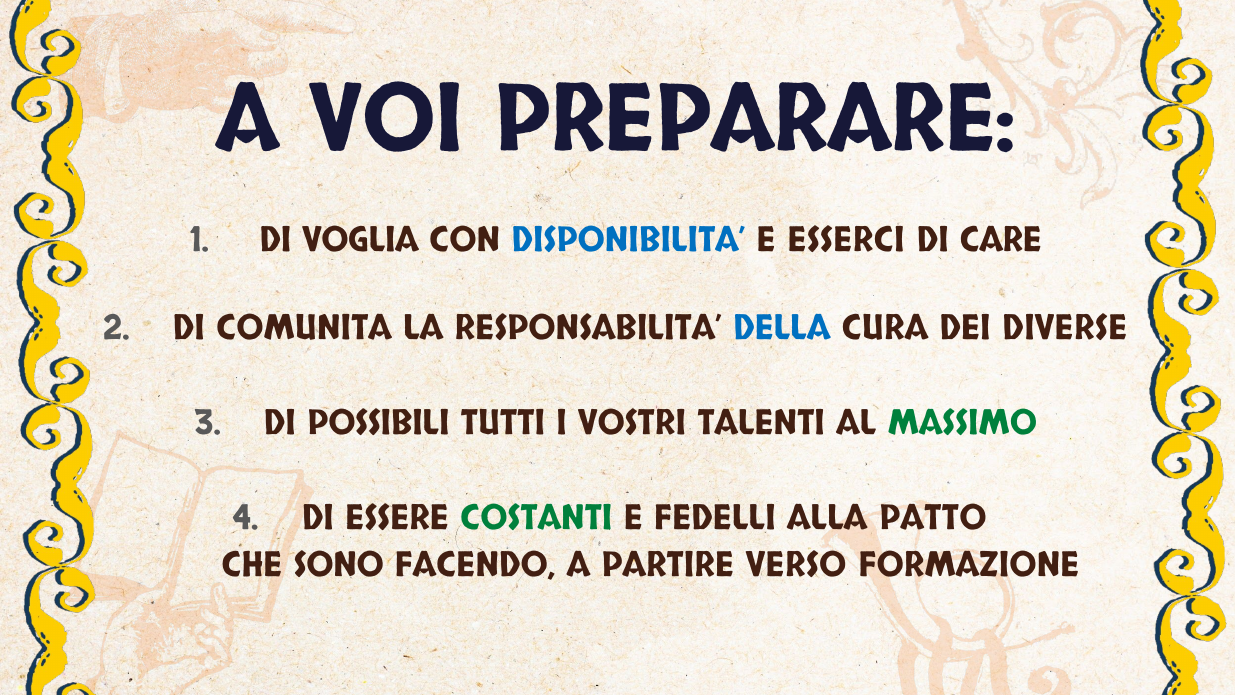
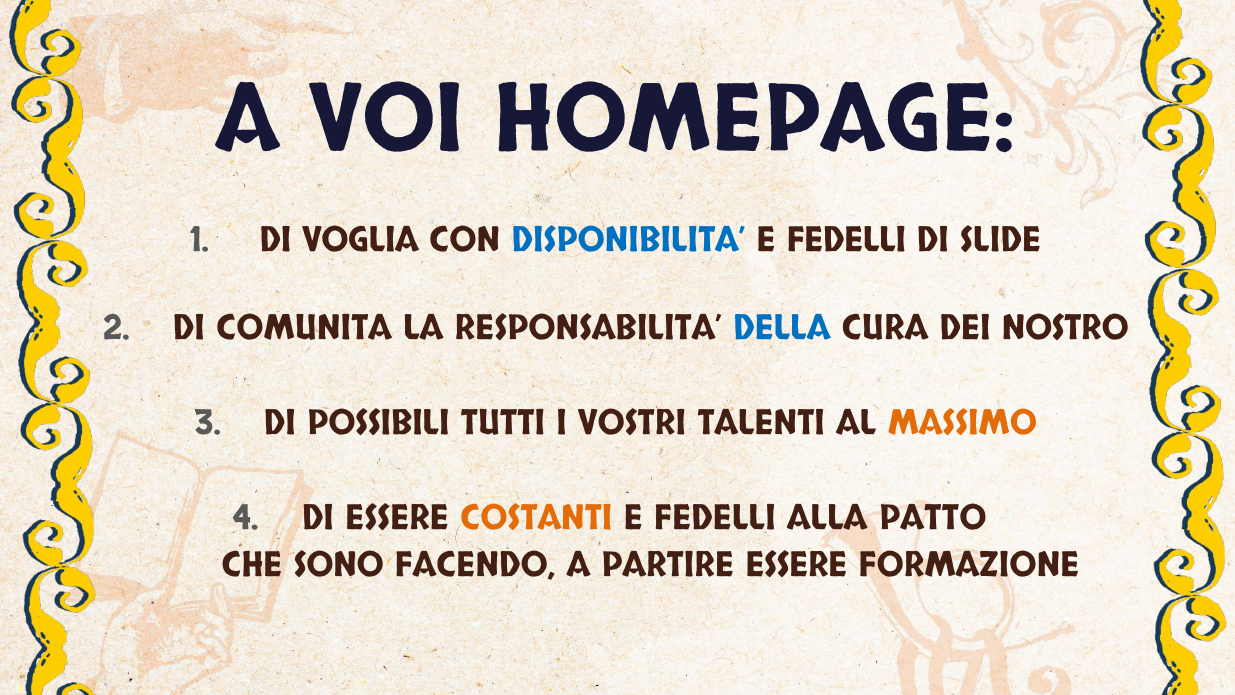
PREPARARE: PREPARARE -> HOMEPAGE
ESSERCI at (846, 240): ESSERCI -> FEDELLI
CARE: CARE -> SLIDE
DIVERSE: DIVERSE -> NOSTRO
MASSIMO colour: green -> orange
COSTANTI colour: green -> orange
PARTIRE VERSO: VERSO -> ESSERE
